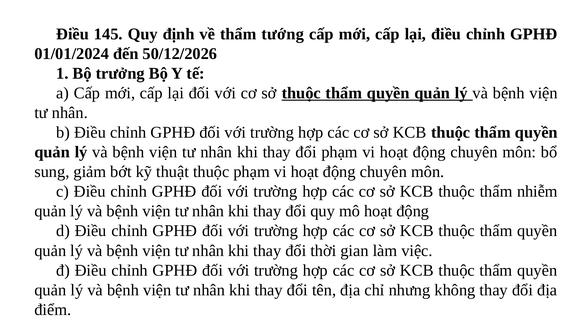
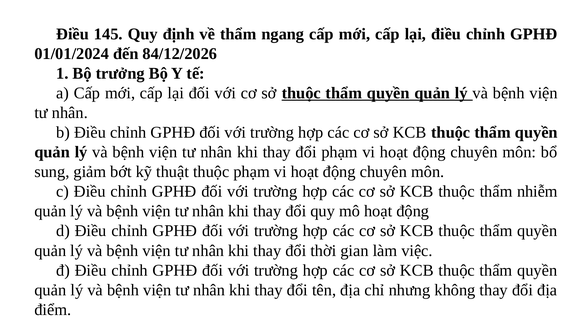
tướng: tướng -> ngang
50/12/2026: 50/12/2026 -> 84/12/2026
